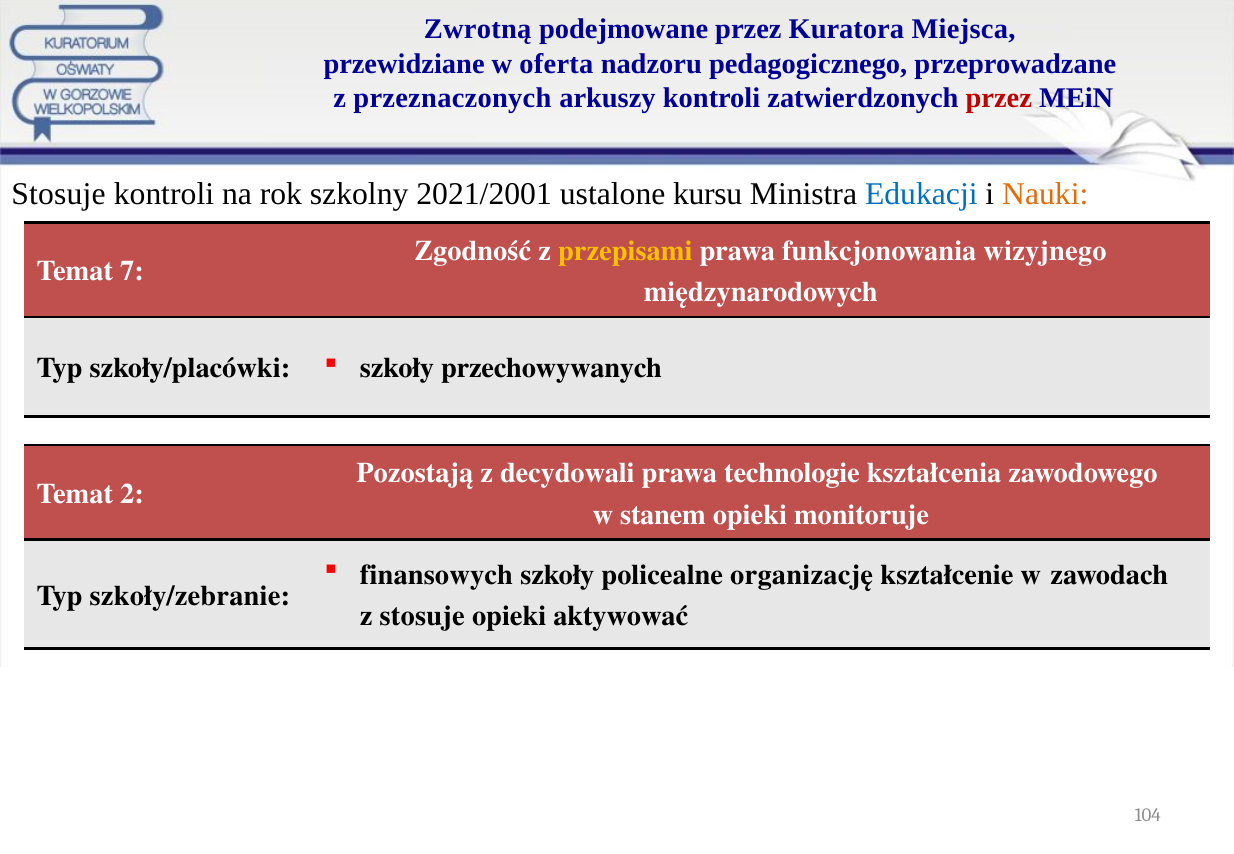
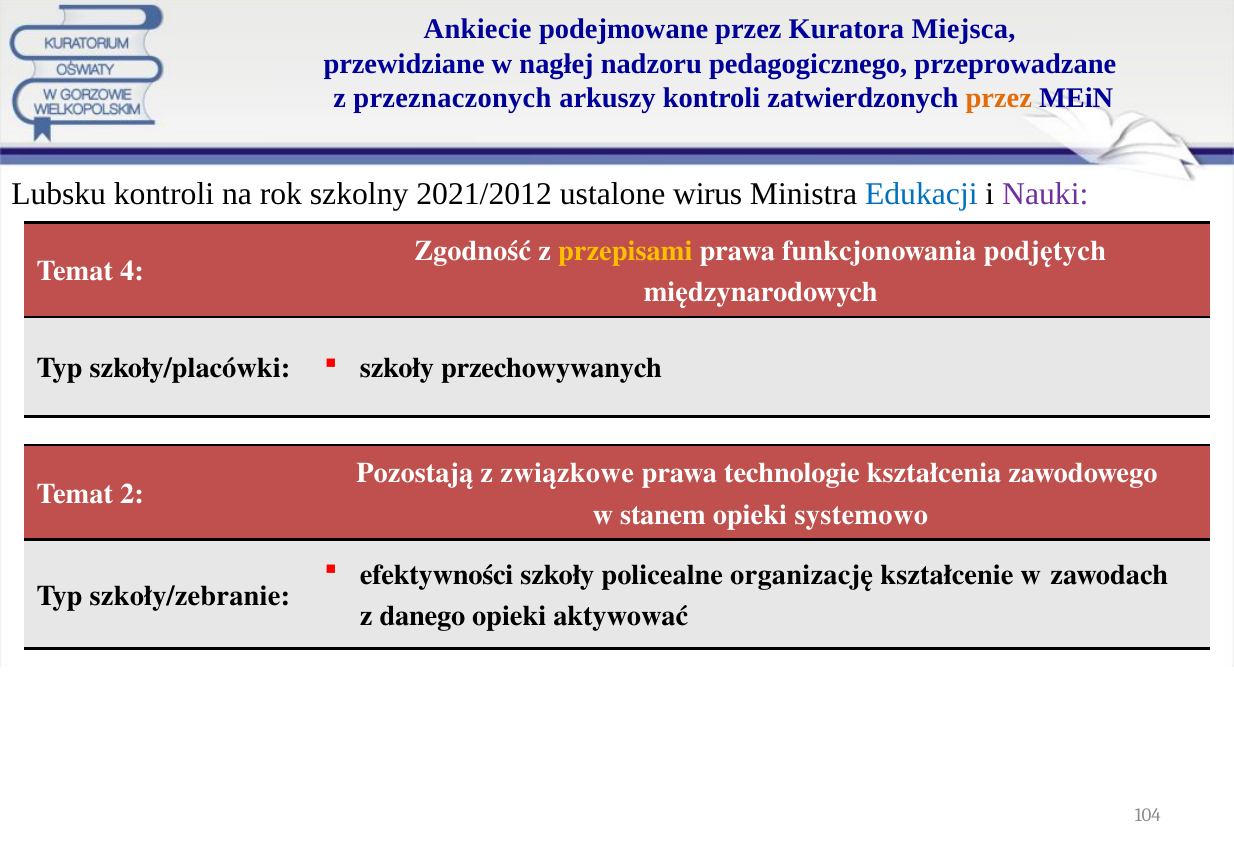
Zwrotną: Zwrotną -> Ankiecie
oferta: oferta -> nagłej
przez at (999, 98) colour: red -> orange
Stosuje at (59, 194): Stosuje -> Lubsku
2021/2001: 2021/2001 -> 2021/2012
kursu: kursu -> wirus
Nauki colour: orange -> purple
wizyjnego: wizyjnego -> podjętych
7: 7 -> 4
decydowali: decydowali -> związkowe
monitoruje: monitoruje -> systemowo
finansowych: finansowych -> efektywności
z stosuje: stosuje -> danego
